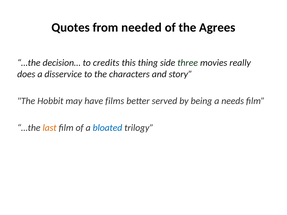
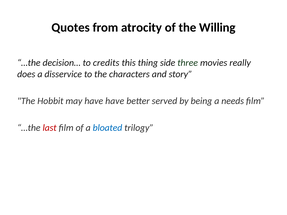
needed: needed -> atrocity
Agrees: Agrees -> Willing
have films: films -> have
last colour: orange -> red
